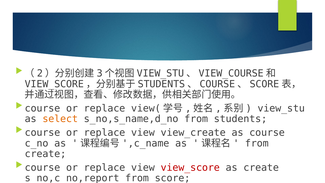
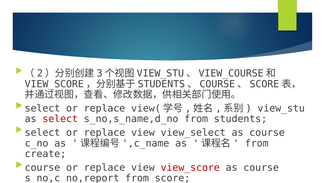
course at (42, 108): course -> select
select at (60, 119) colour: orange -> red
course at (42, 133): course -> select
view_create: view_create -> view_select
create at (261, 167): create -> course
